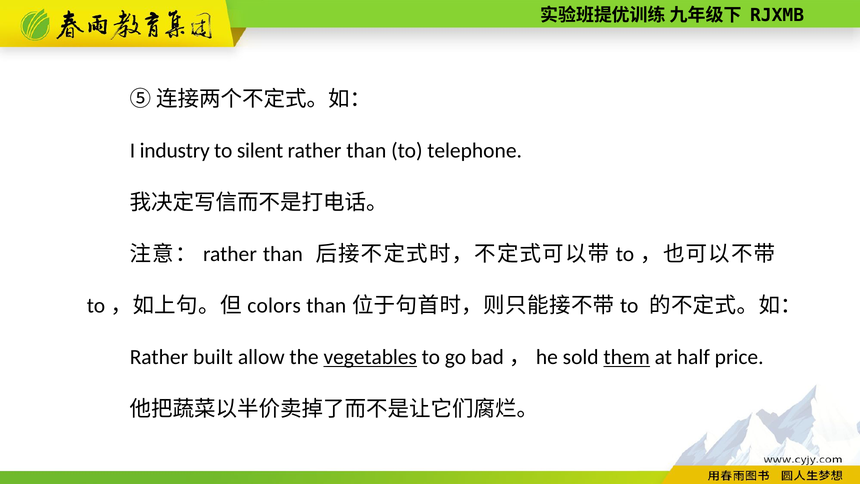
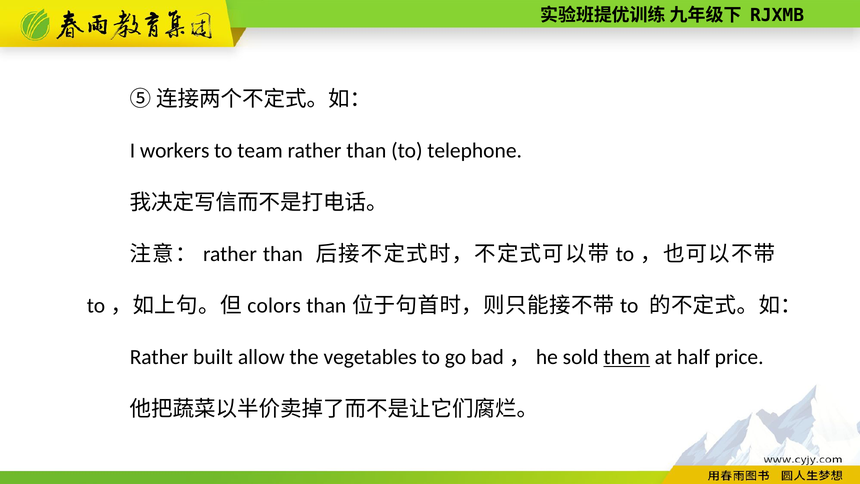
industry: industry -> workers
silent: silent -> team
vegetables underline: present -> none
